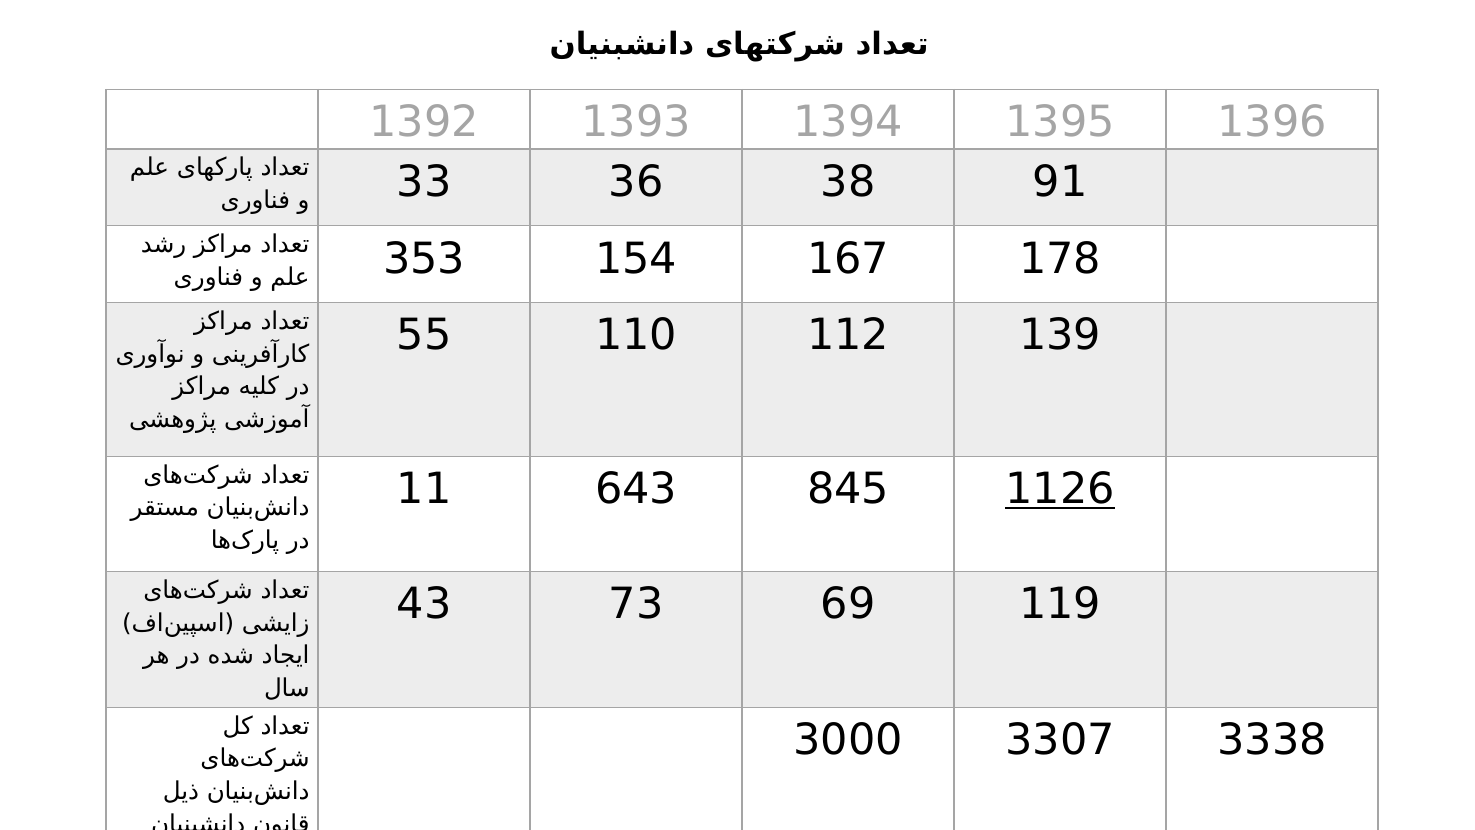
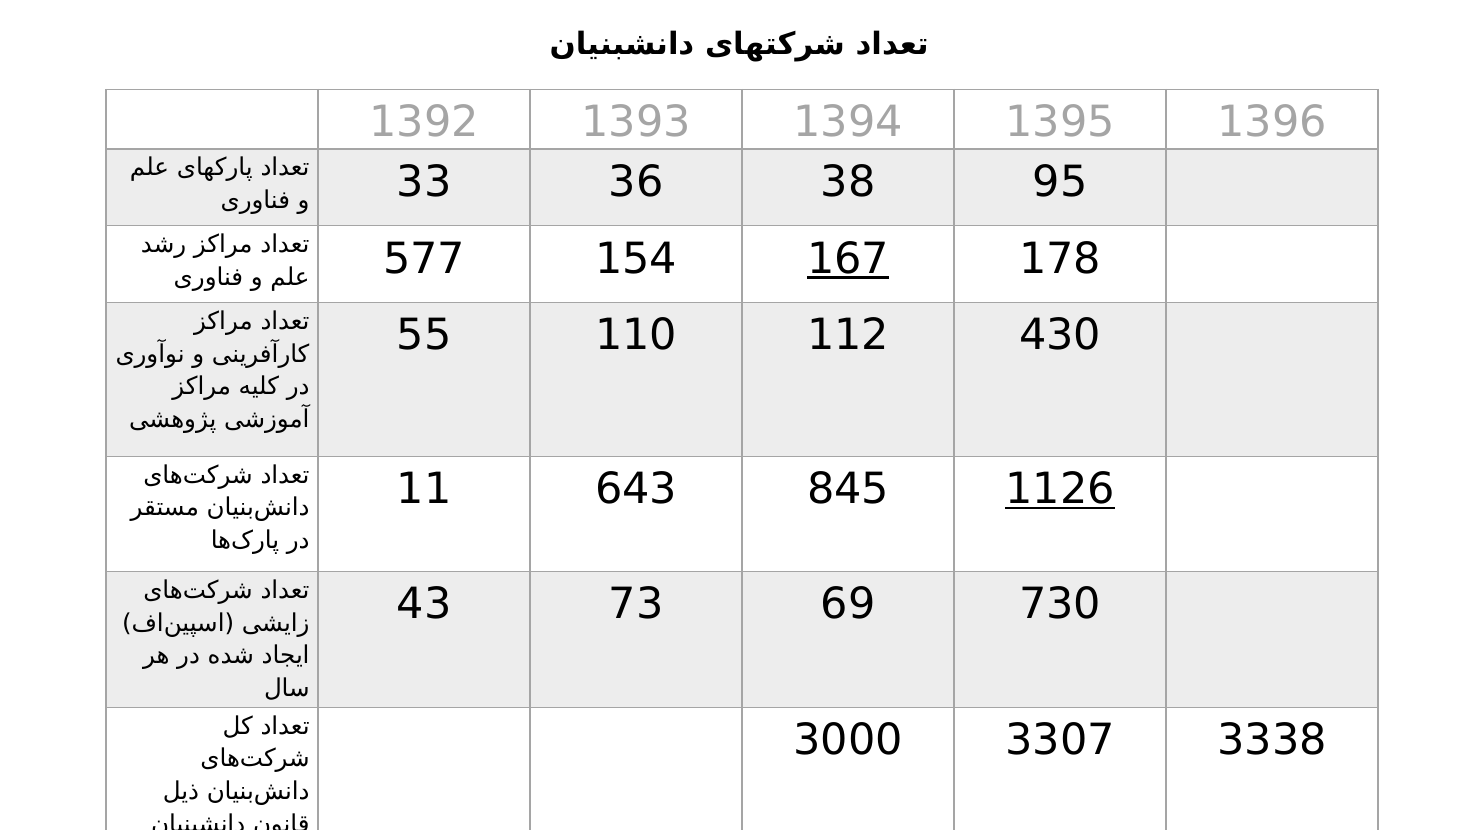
91: 91 -> 95
353: 353 -> 577
167 underline: none -> present
139: 139 -> 430
119: 119 -> 730
